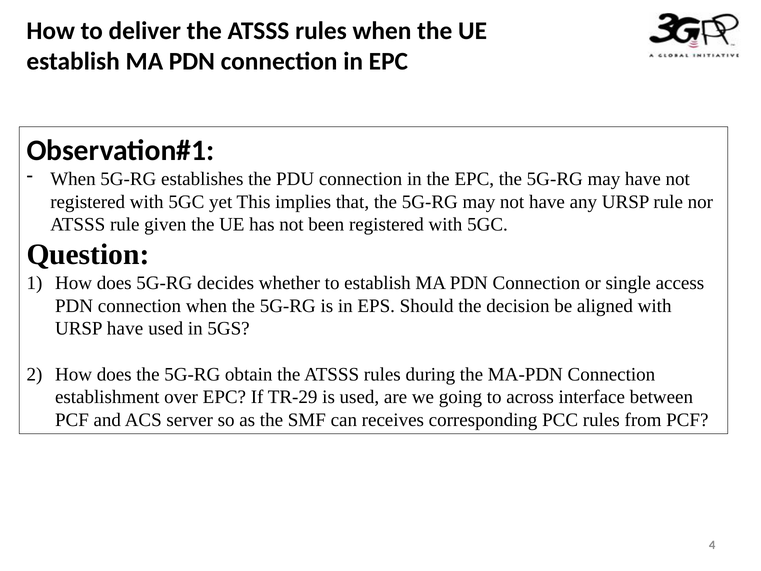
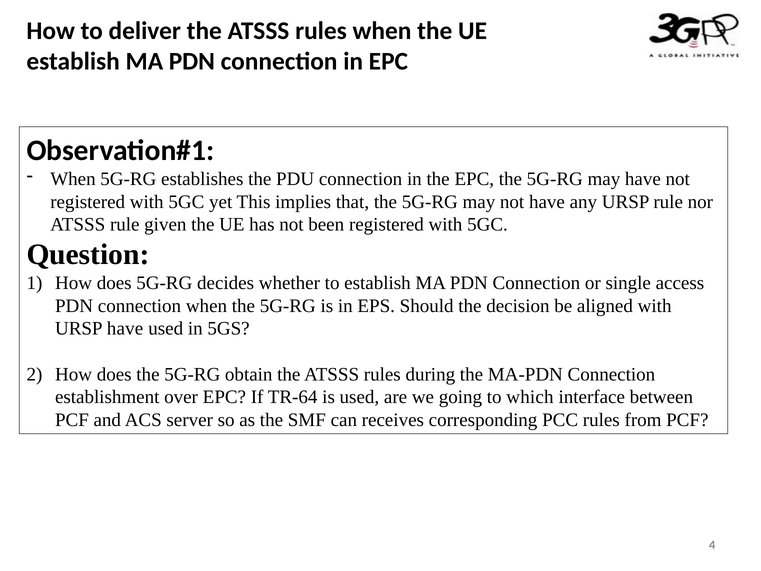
TR-29: TR-29 -> TR-64
across: across -> which
